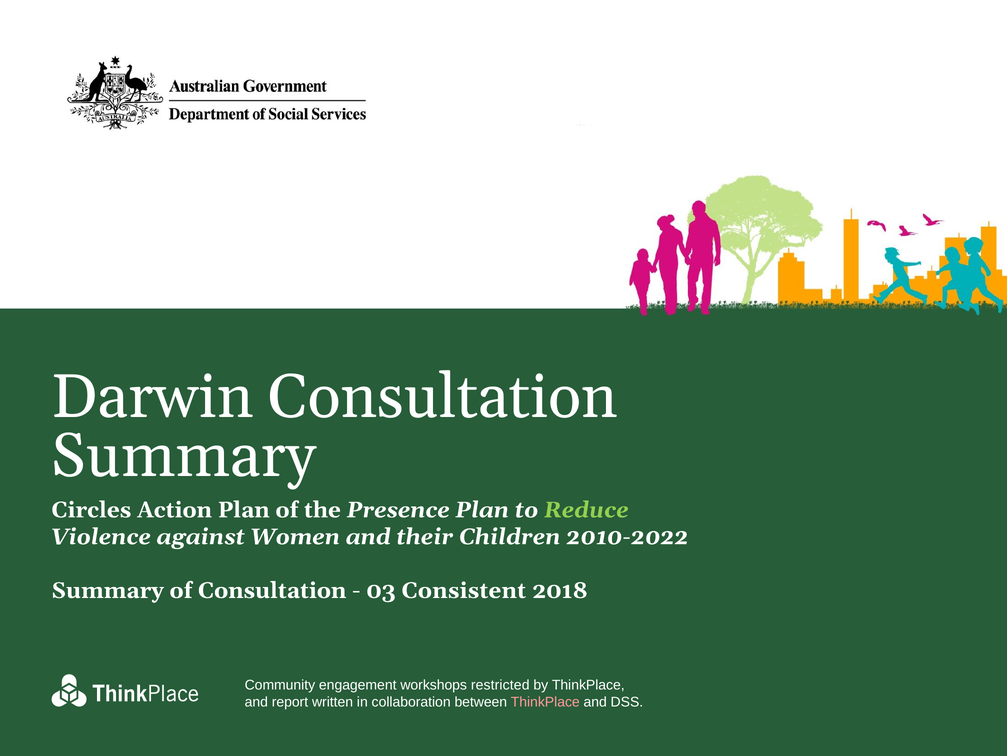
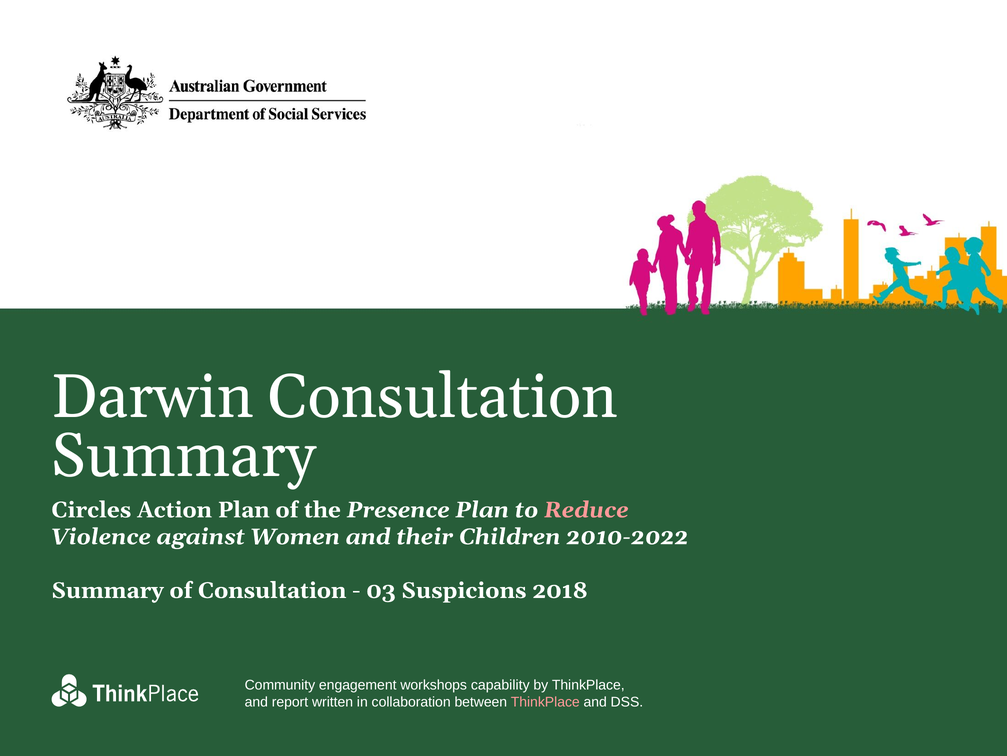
Reduce colour: light green -> pink
Consistent: Consistent -> Suspicions
restricted: restricted -> capability
